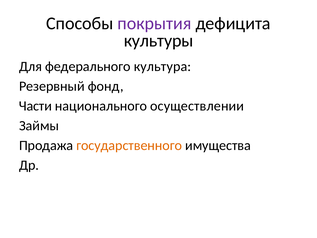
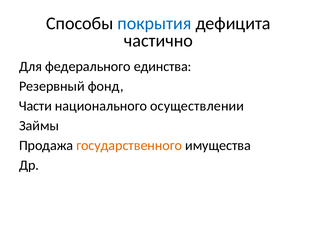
покрытия colour: purple -> blue
культуры: культуры -> частично
культура: культура -> единства
